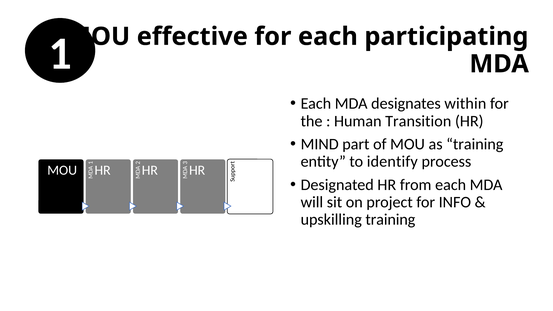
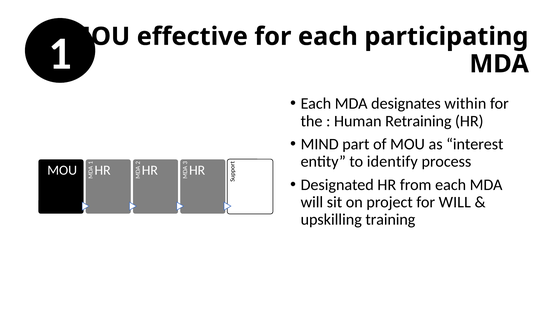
Transition: Transition -> Retraining
as training: training -> interest
for INFO: INFO -> WILL
